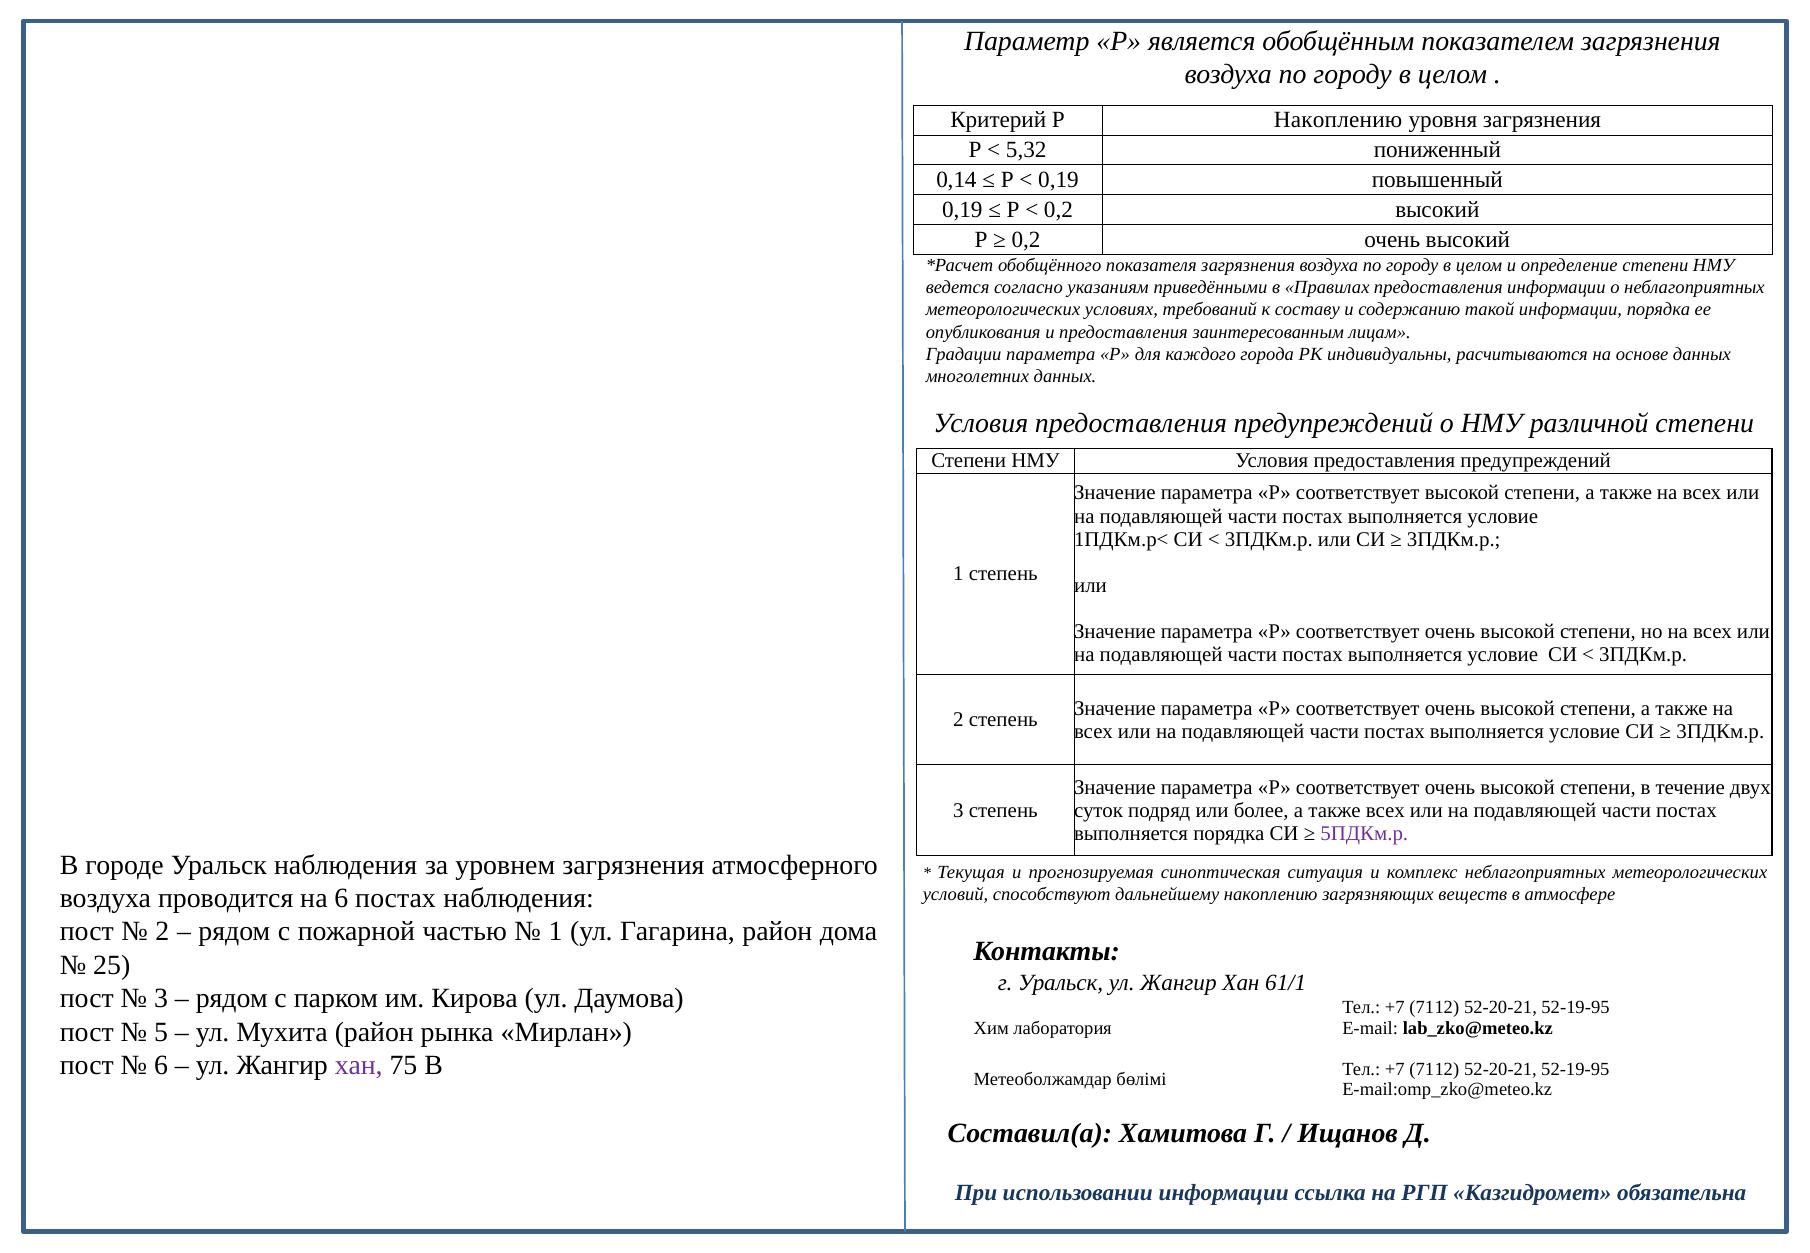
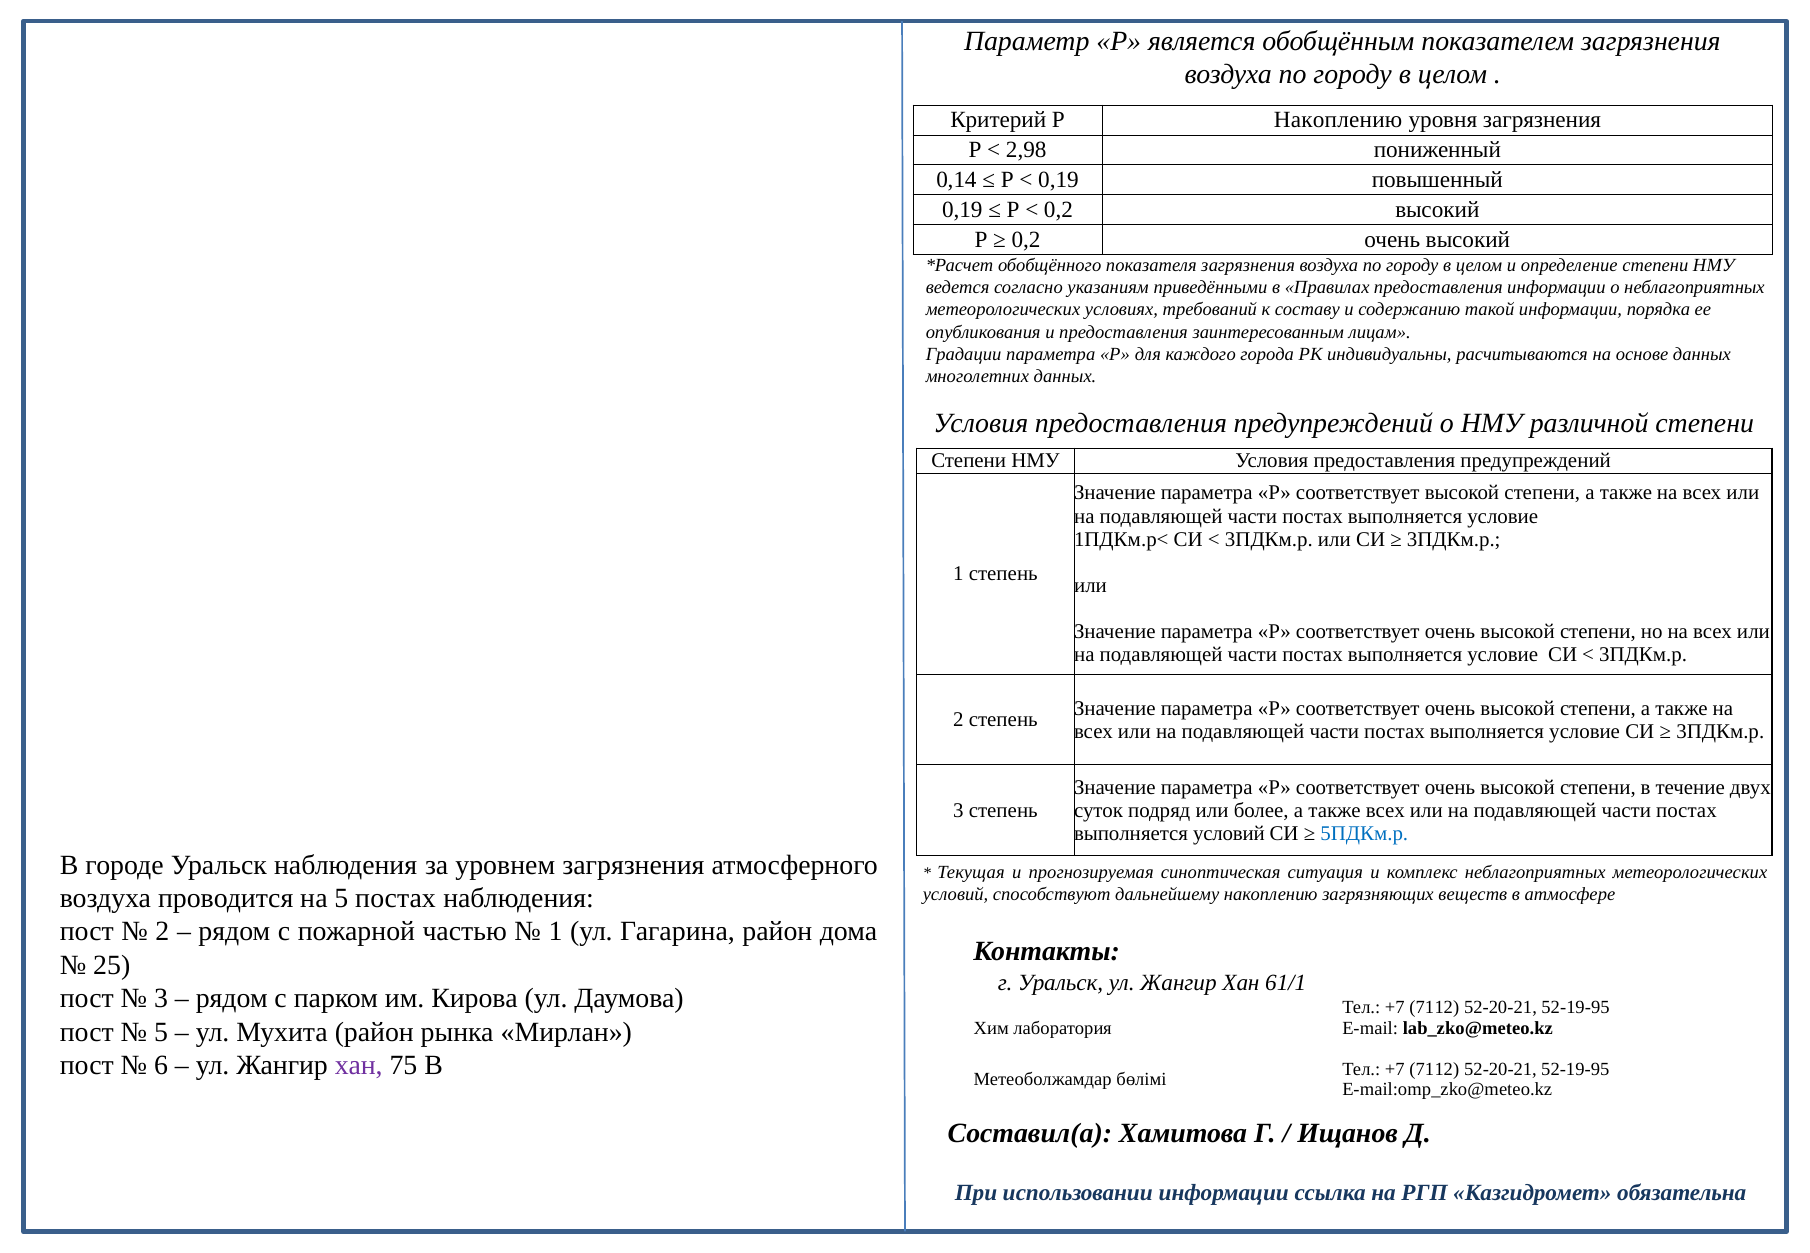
5,32: 5,32 -> 2,98
выполняется порядка: порядка -> условий
5ПДКм.р colour: purple -> blue
на 6: 6 -> 5
